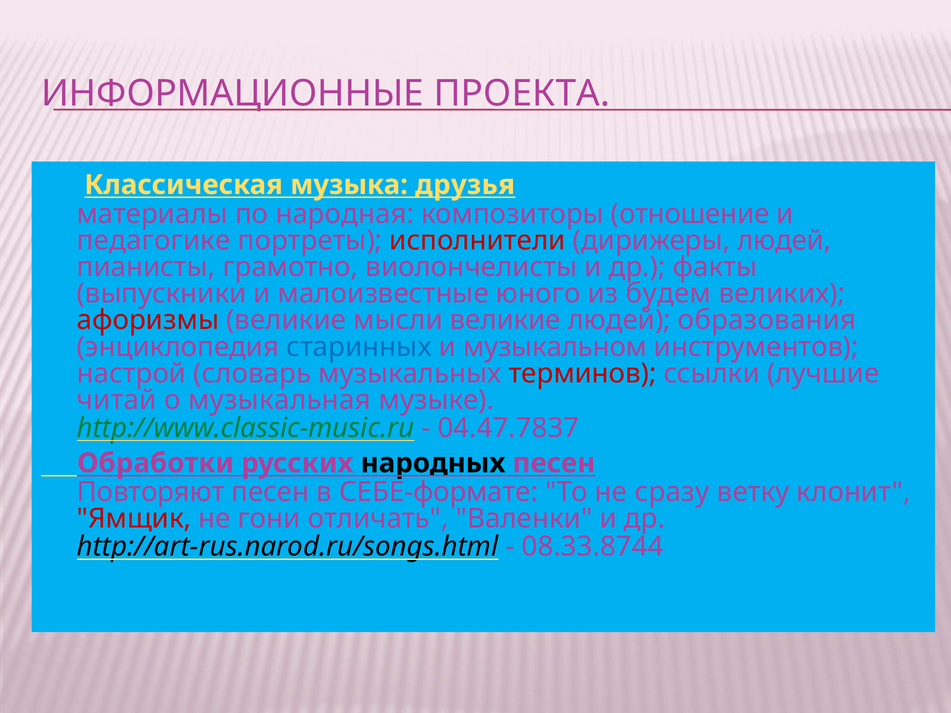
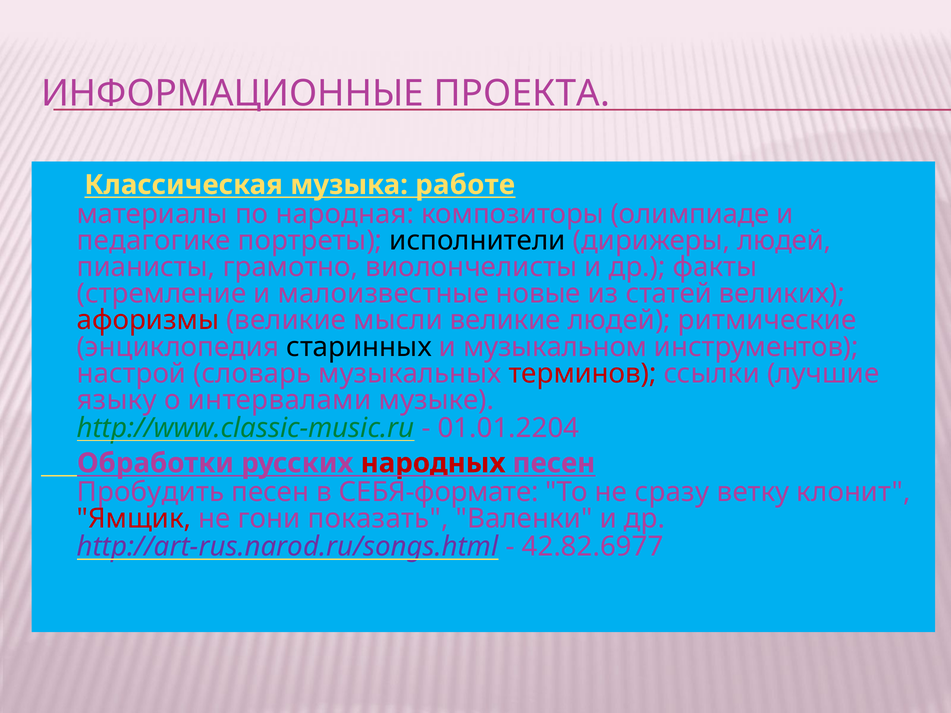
друзья: друзья -> работе
отношение: отношение -> олимпиаде
исполнители colour: red -> black
выпускники: выпускники -> стремление
юного: юного -> новые
будем: будем -> статей
образования: образования -> ритмические
старинных colour: blue -> black
читай: читай -> языку
музыкальная: музыкальная -> интервалами
04.47.7837: 04.47.7837 -> 01.01.2204
народных colour: black -> red
Повторяют: Повторяют -> Пробудить
СЕБЕ-формате: СЕБЕ-формате -> СЕБЯ-формате
отличать: отличать -> показать
http://art-rus.narod.ru/songs.html colour: black -> purple
08.33.8744: 08.33.8744 -> 42.82.6977
